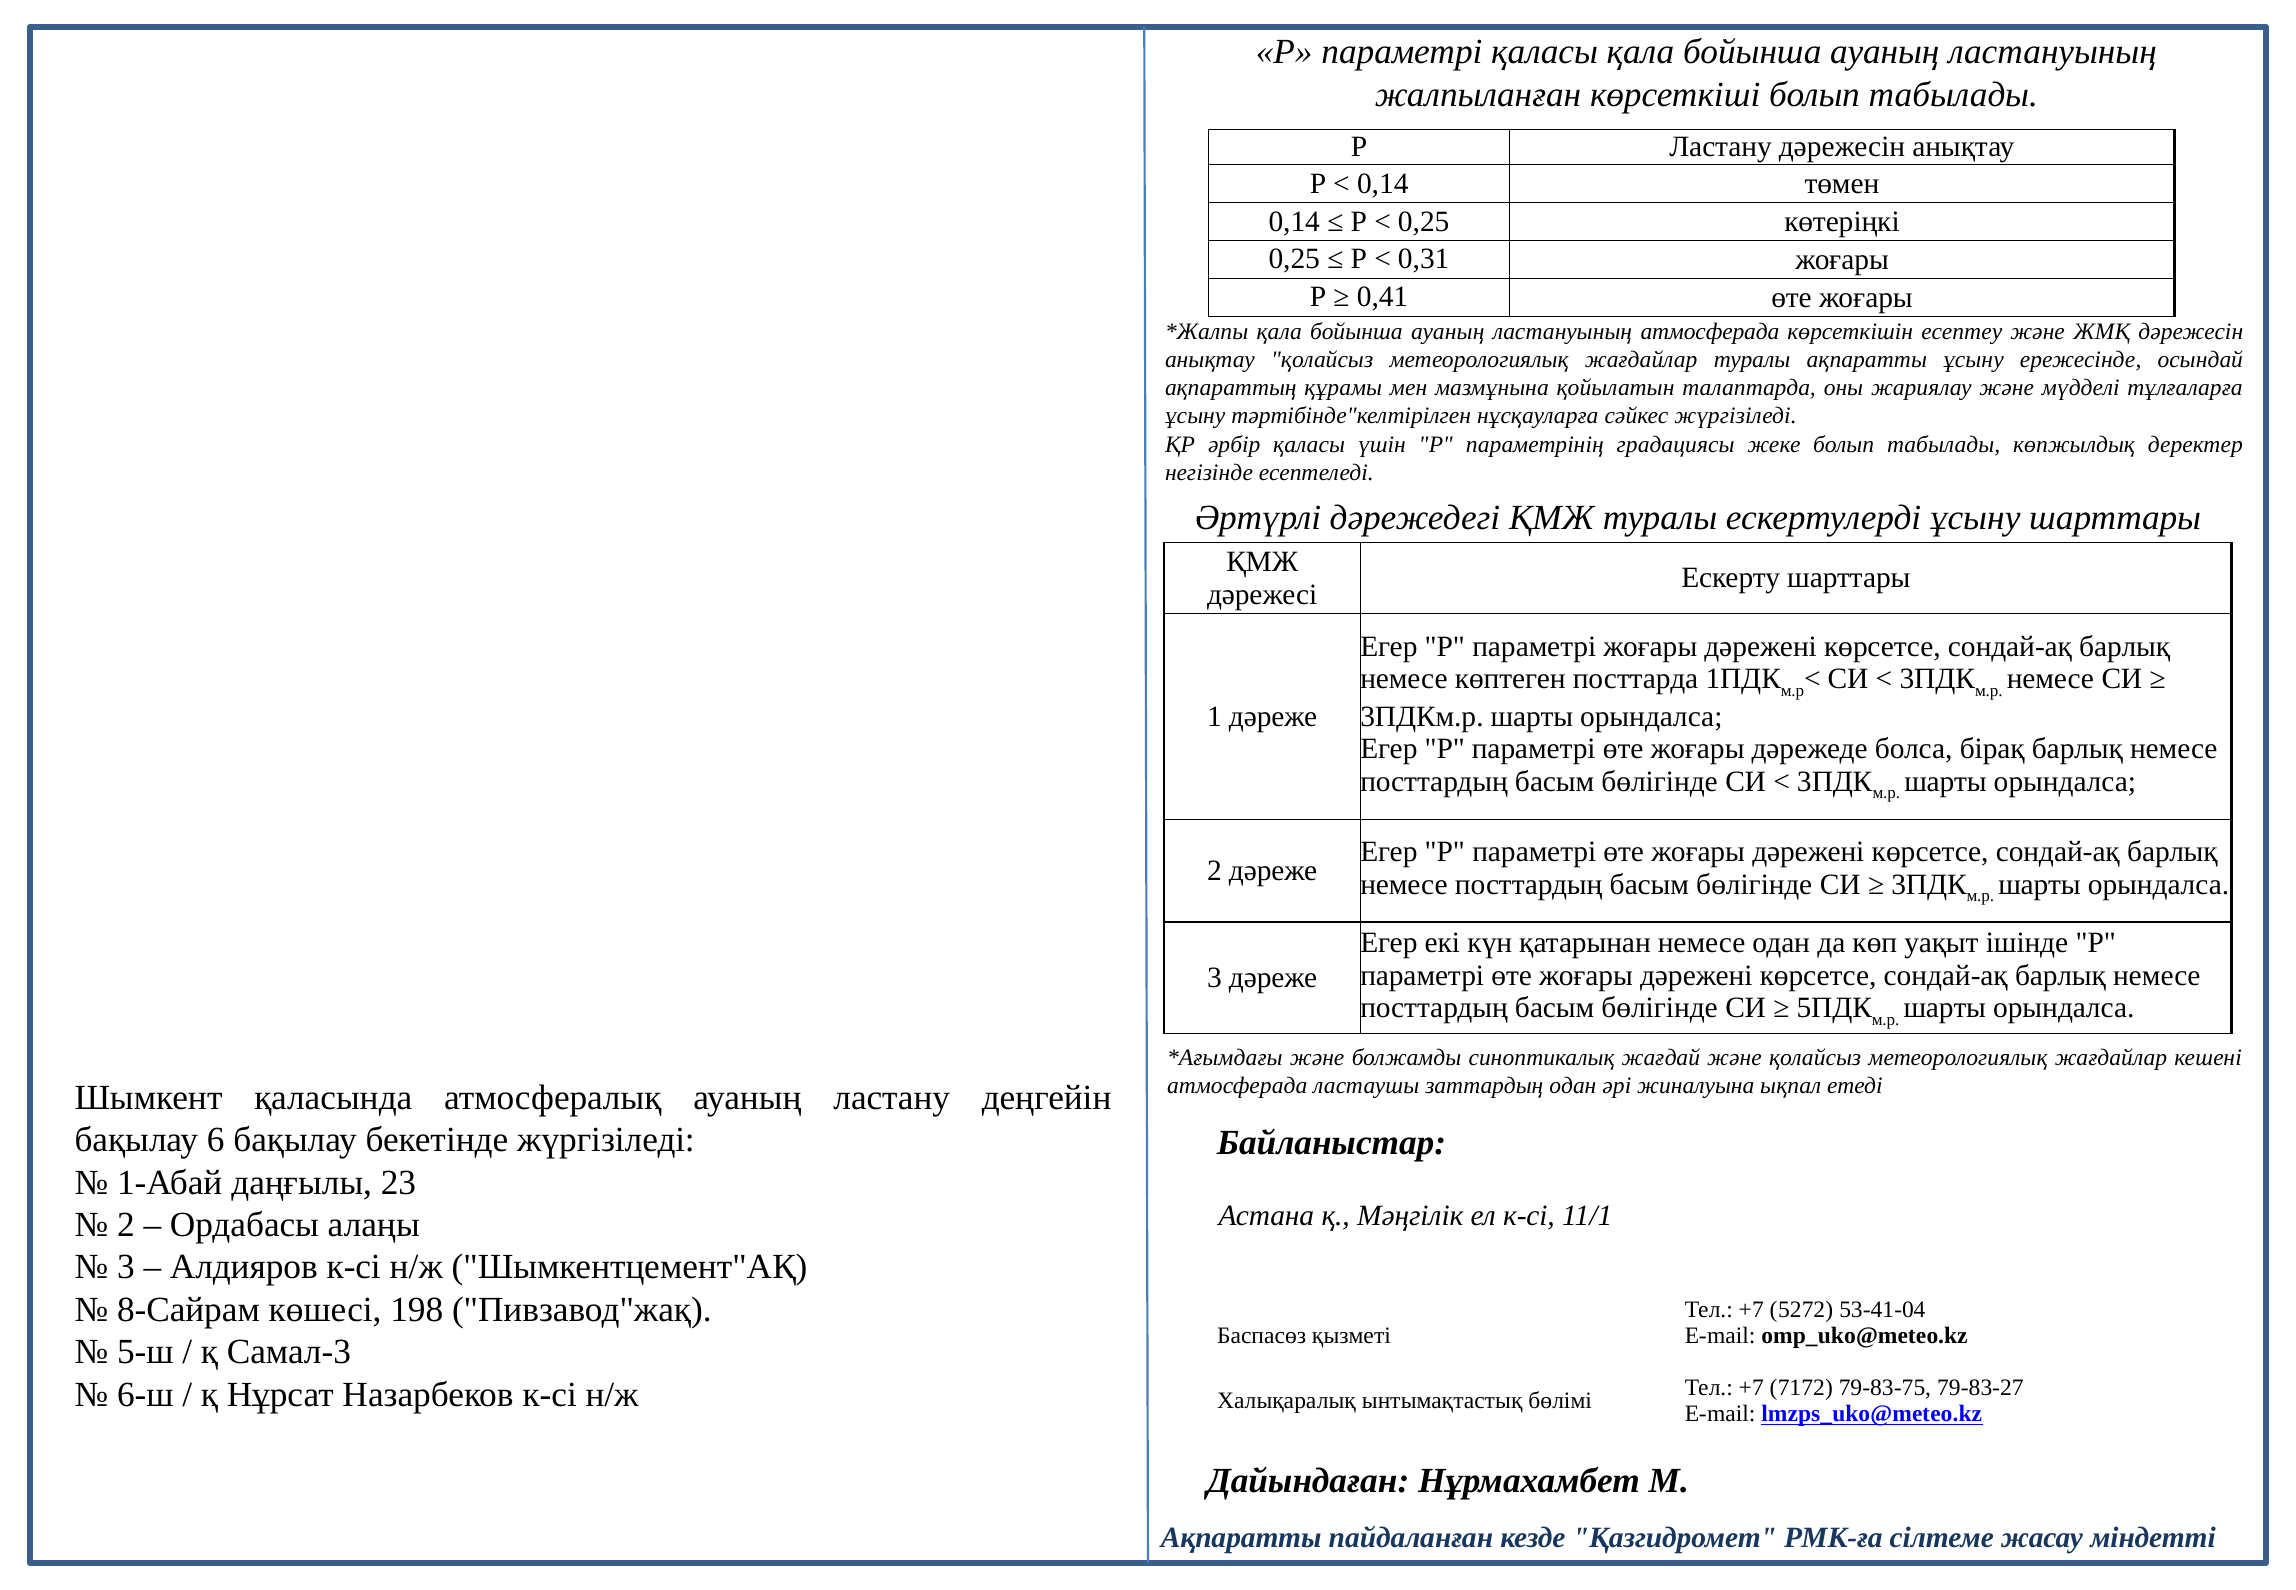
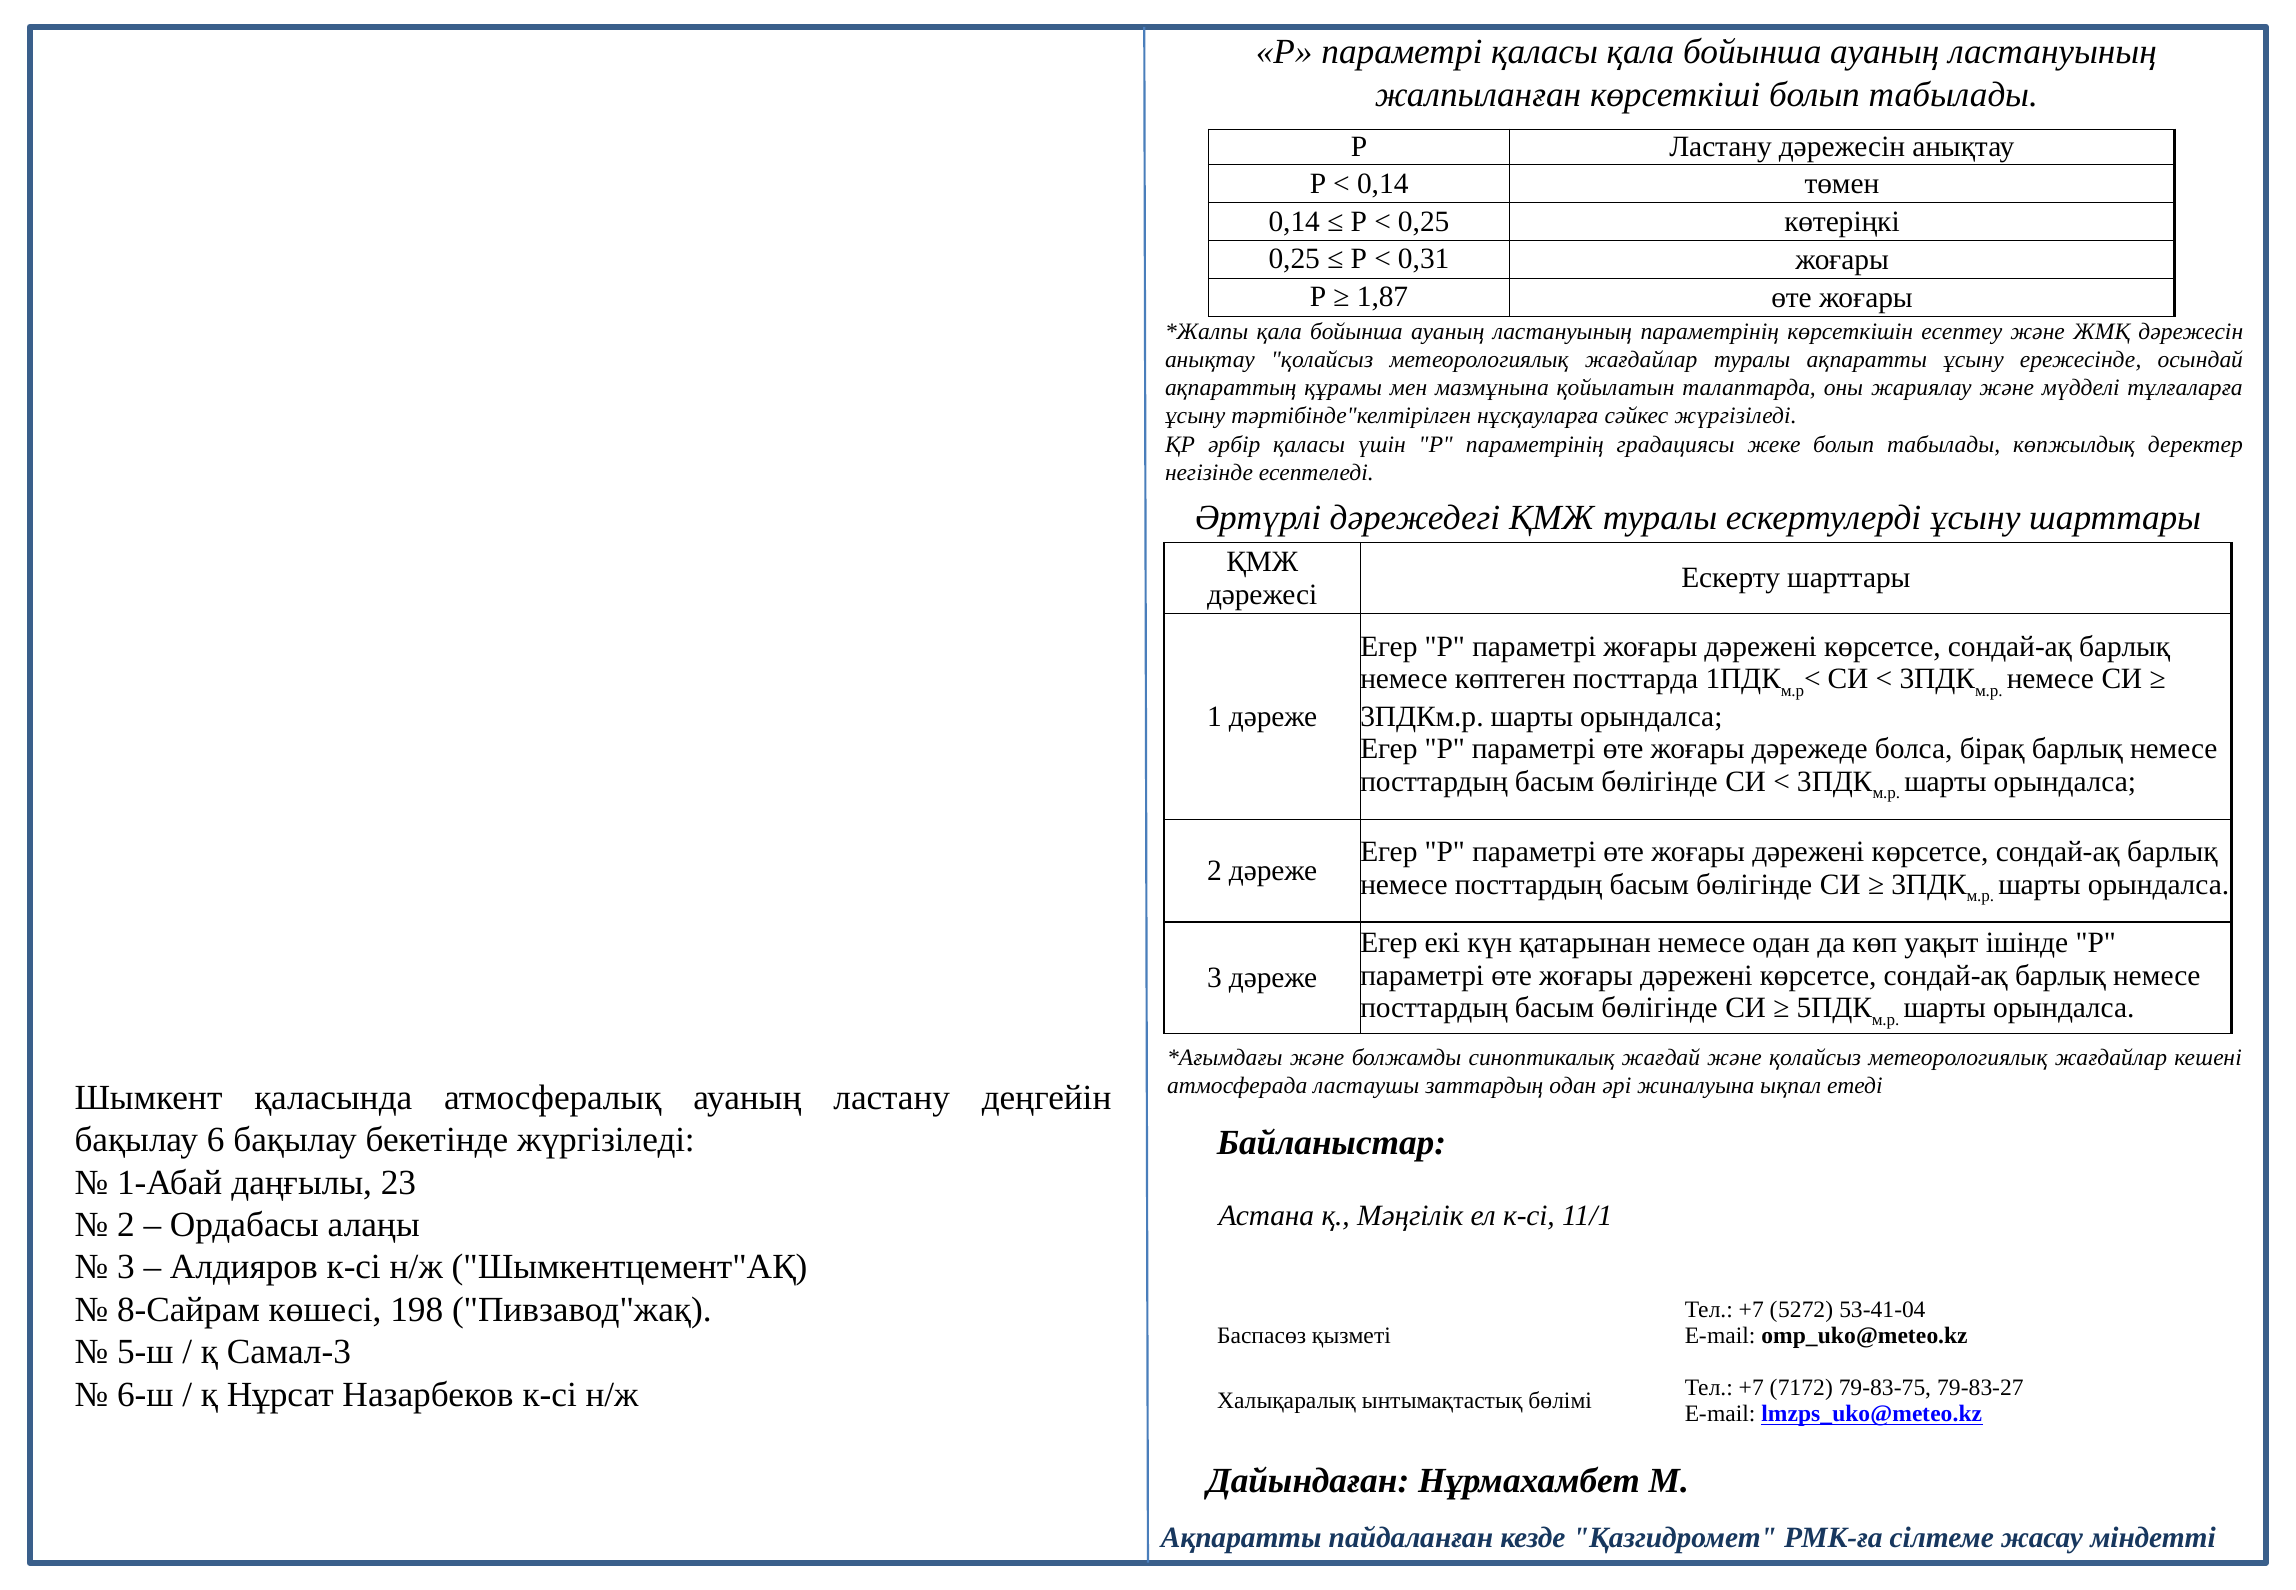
0,41: 0,41 -> 1,87
ластануының атмосферада: атмосферада -> параметрінің
